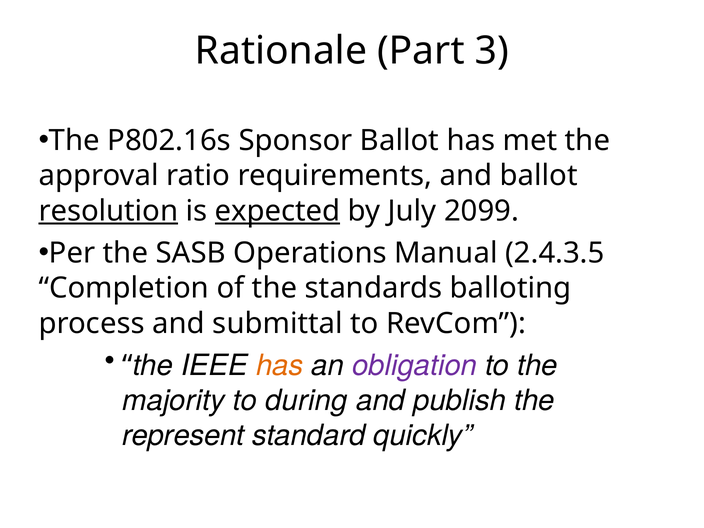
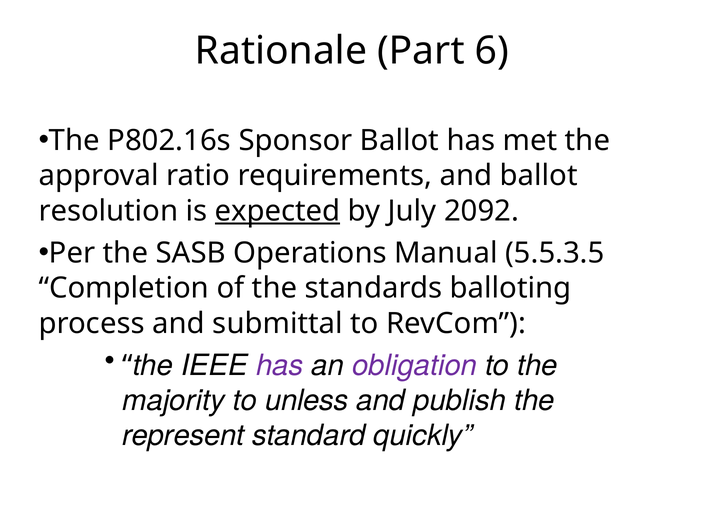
3: 3 -> 6
resolution underline: present -> none
2099: 2099 -> 2092
2.4.3.5: 2.4.3.5 -> 5.5.3.5
has at (280, 365) colour: orange -> purple
during: during -> unless
